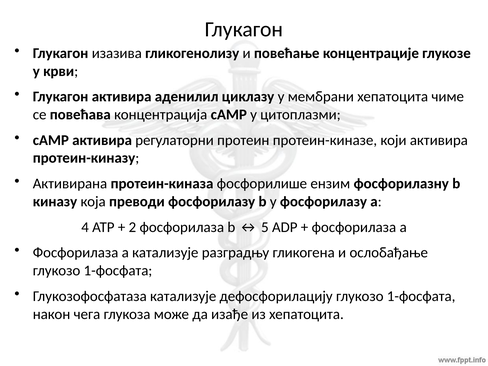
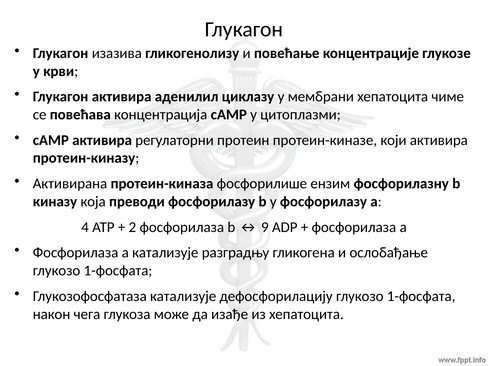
5: 5 -> 9
